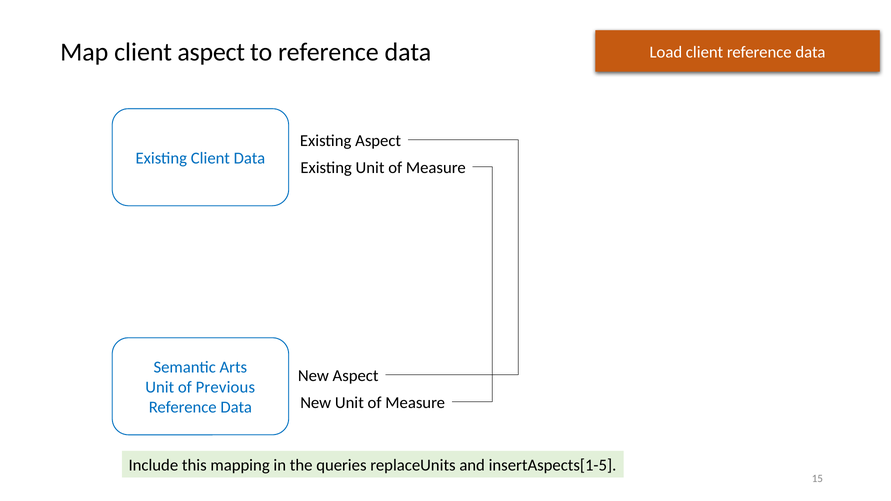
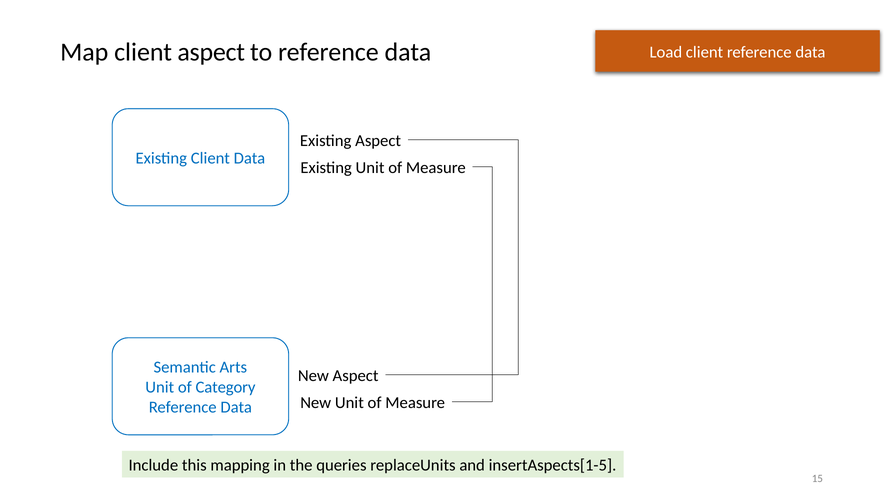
Previous: Previous -> Category
